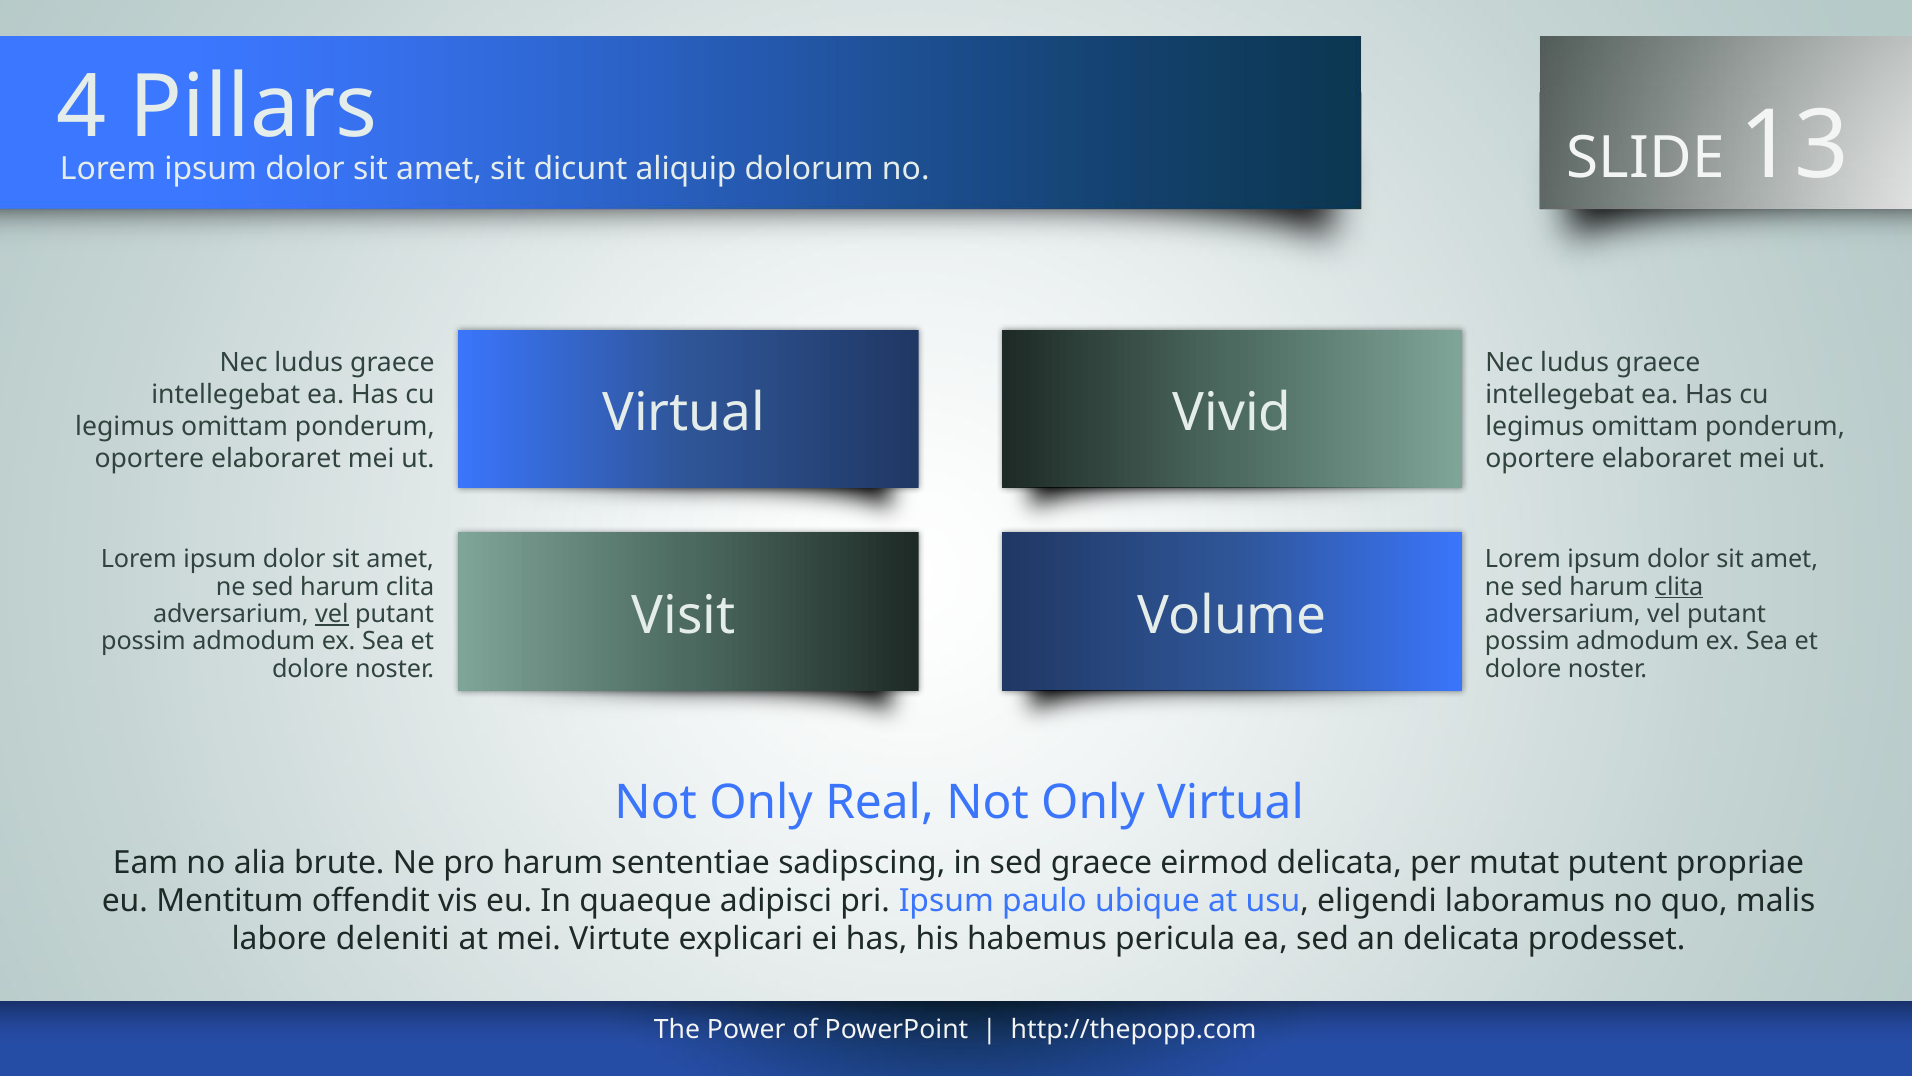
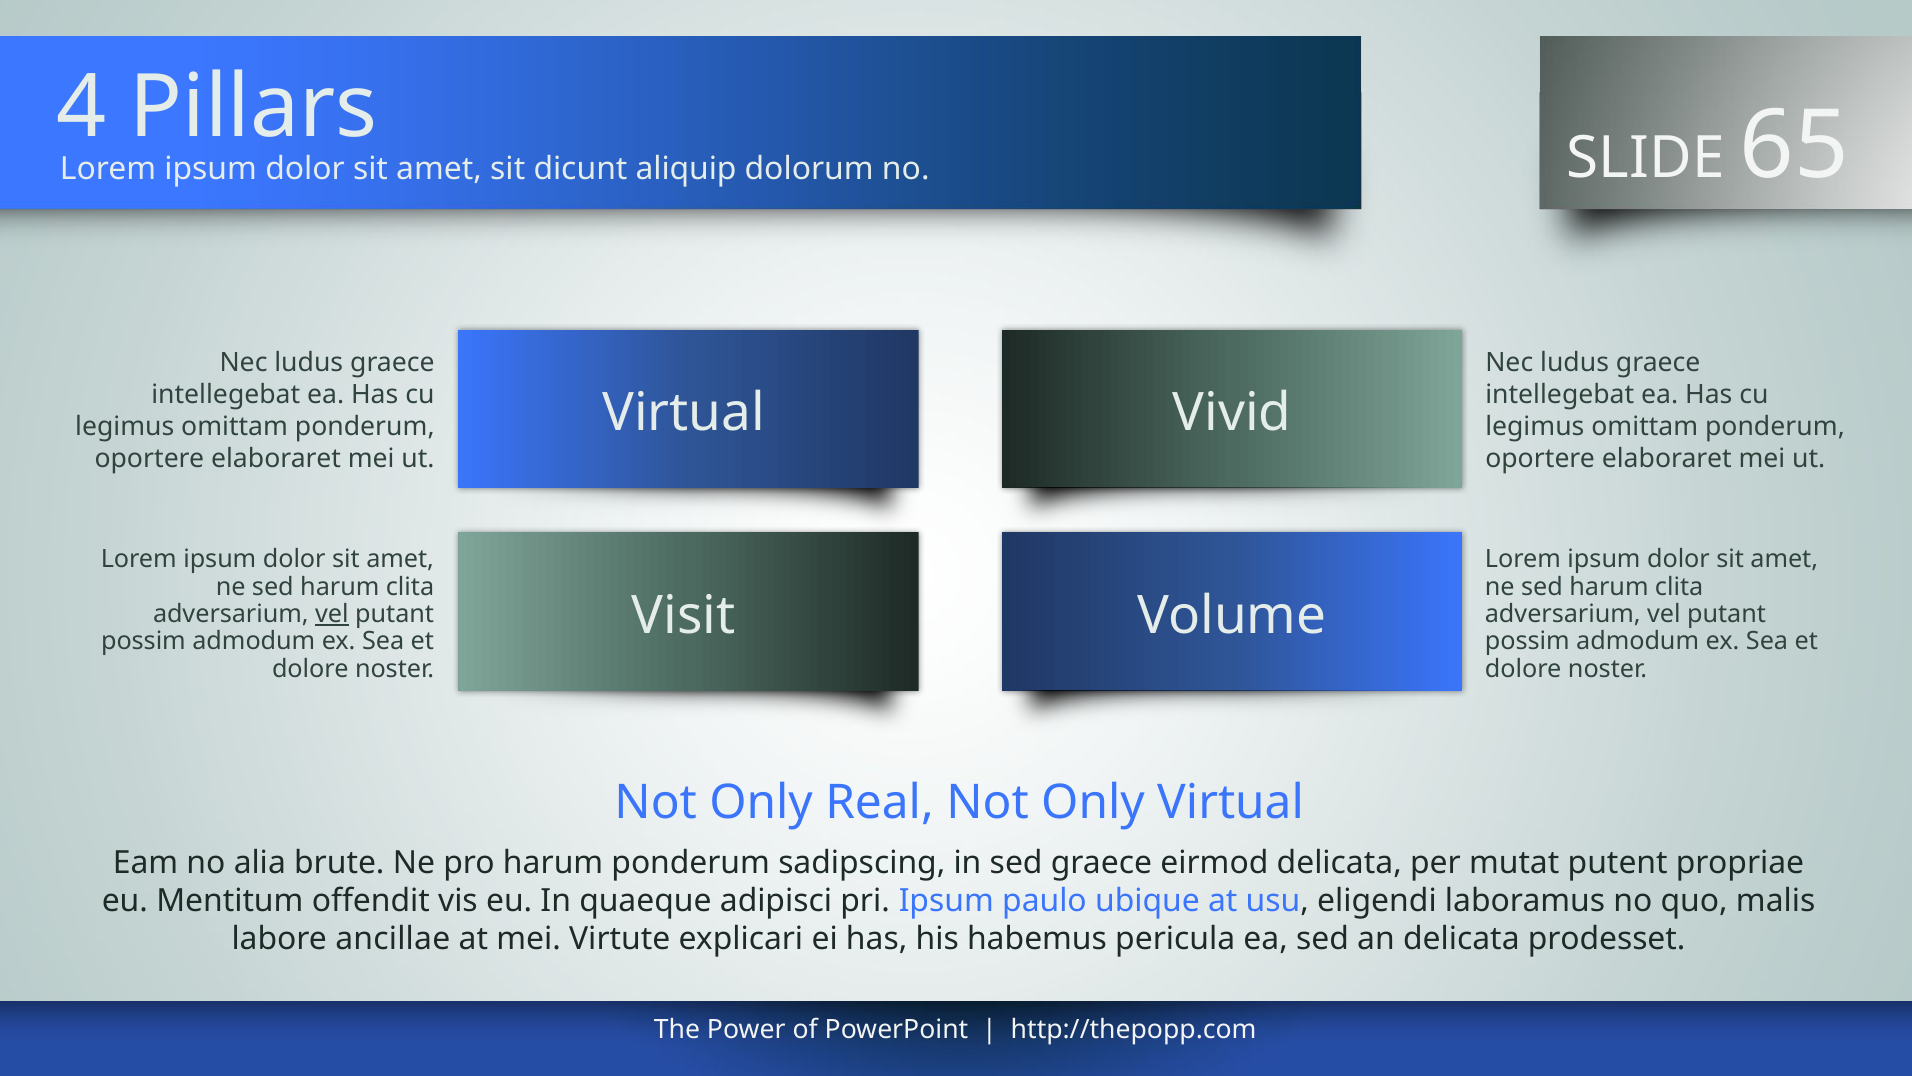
13: 13 -> 65
clita at (1679, 587) underline: present -> none
harum sententiae: sententiae -> ponderum
deleniti: deleniti -> ancillae
